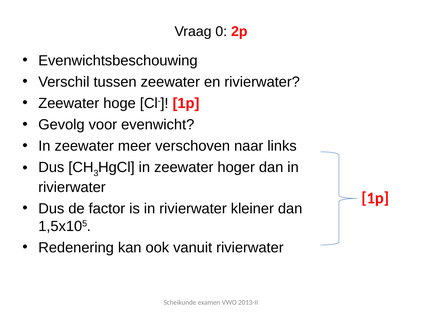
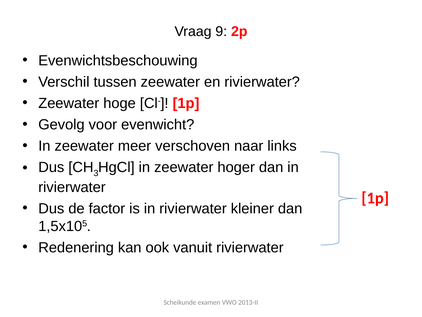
0: 0 -> 9
